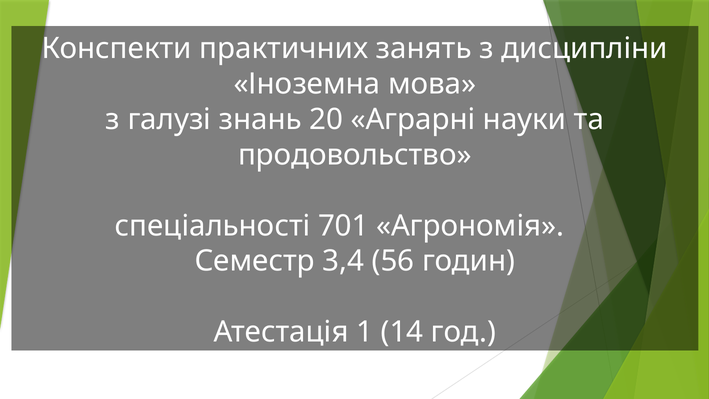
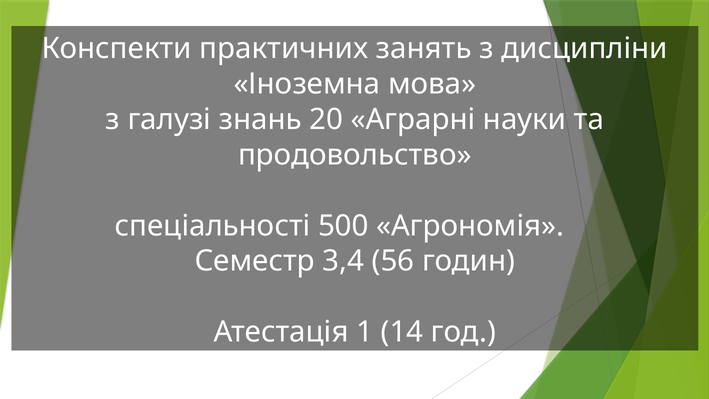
701: 701 -> 500
